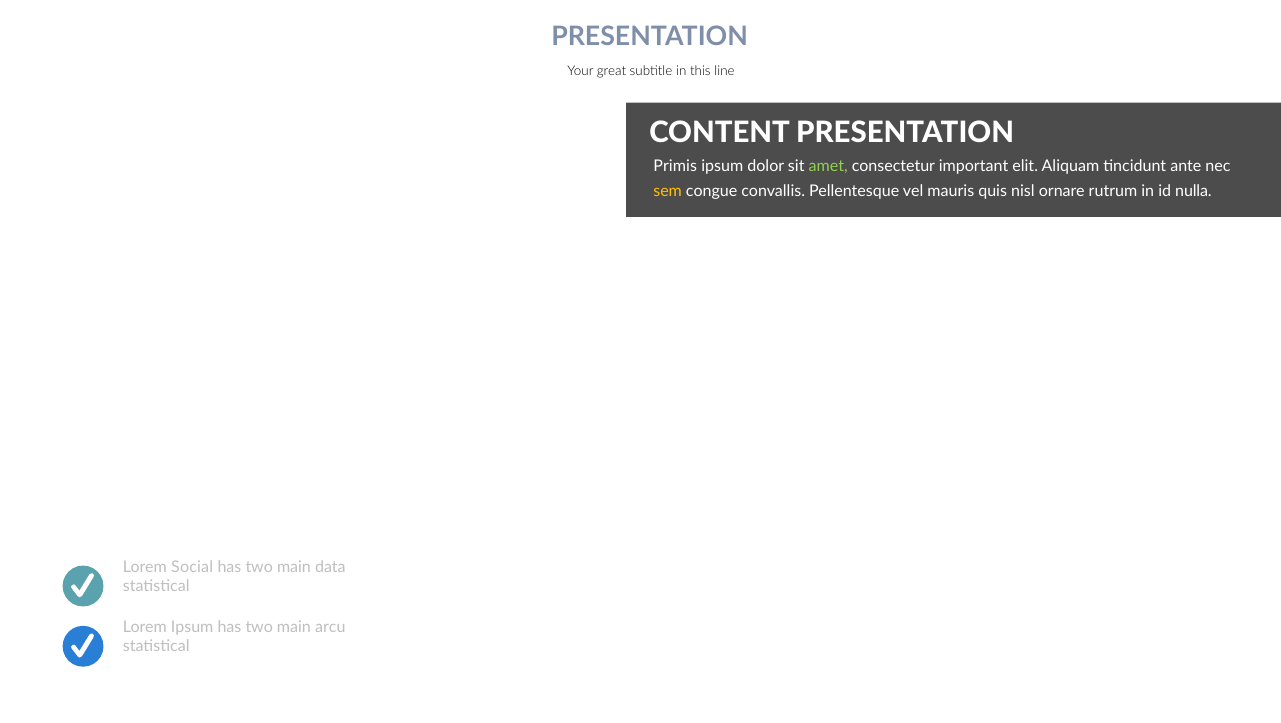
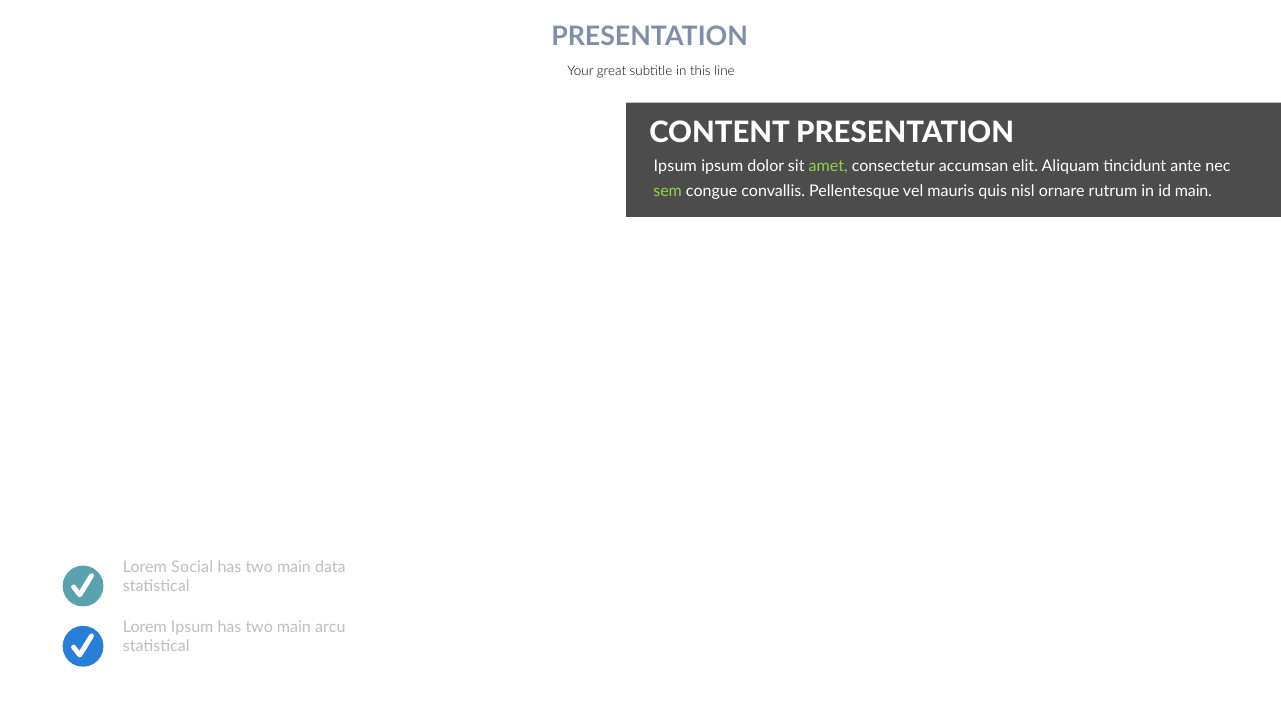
Primis at (675, 166): Primis -> Ipsum
important: important -> accumsan
sem colour: yellow -> light green
id nulla: nulla -> main
